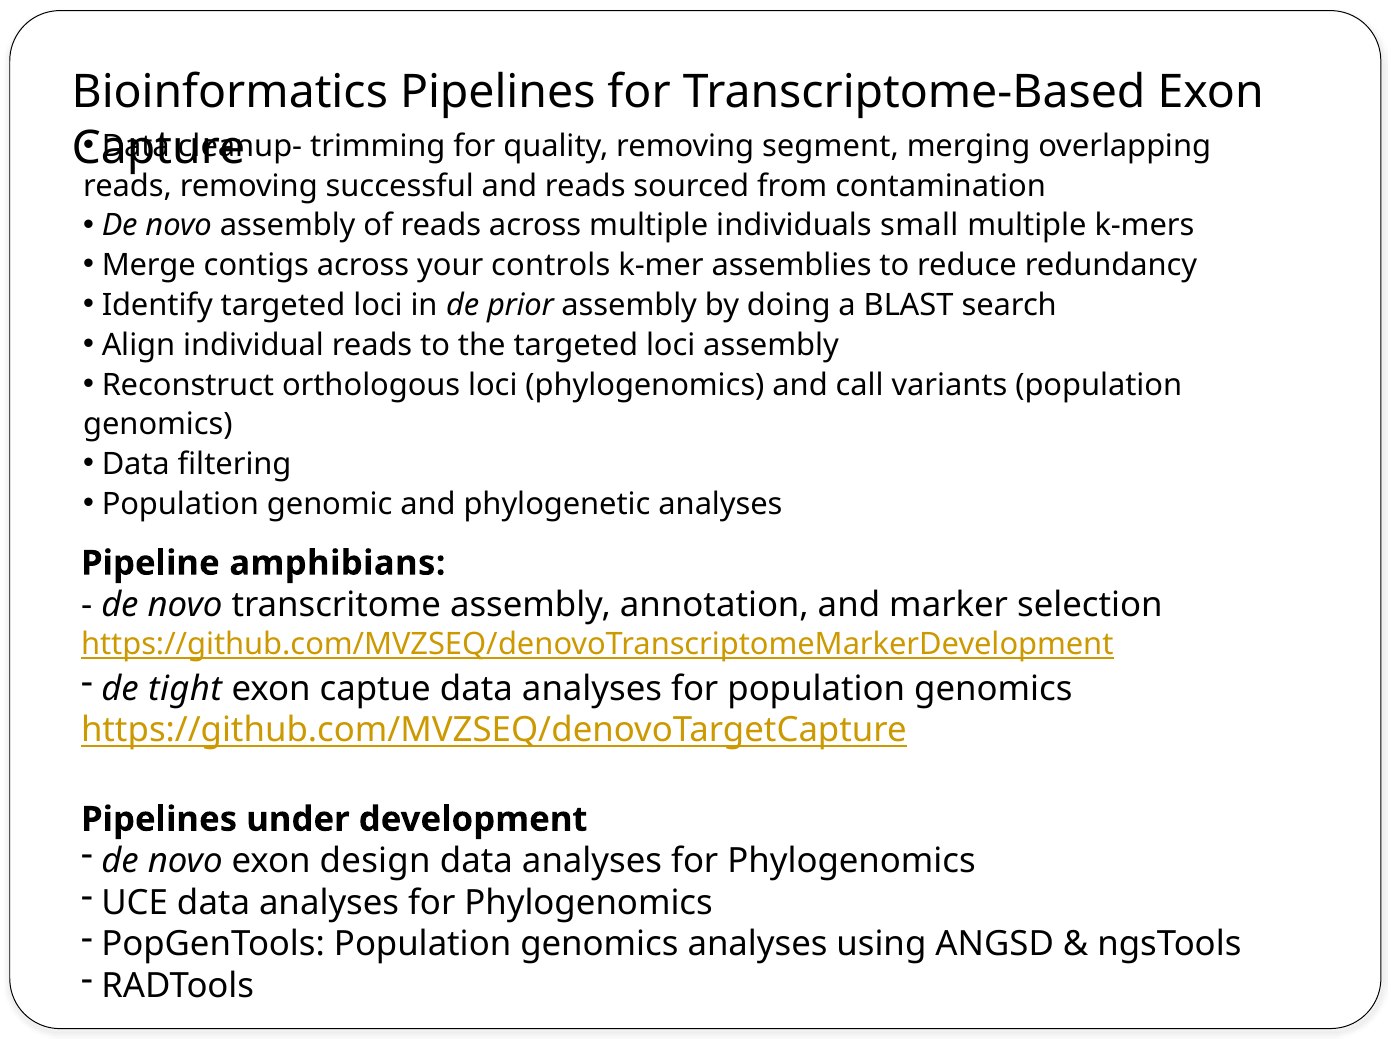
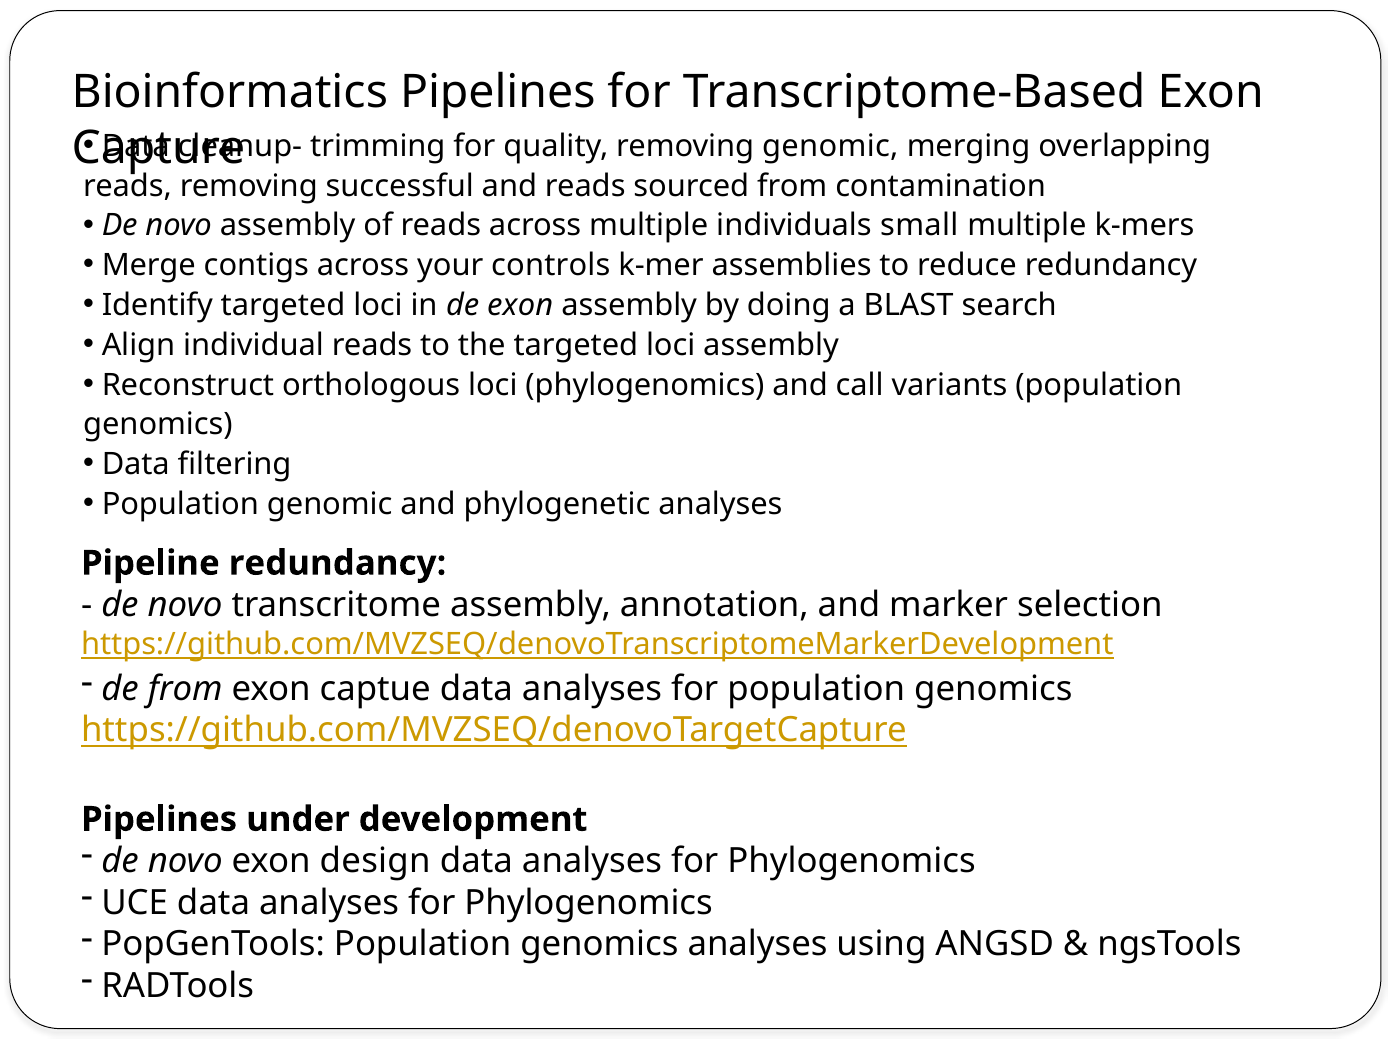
removing segment: segment -> genomic
de prior: prior -> exon
Pipeline amphibians: amphibians -> redundancy
de tight: tight -> from
